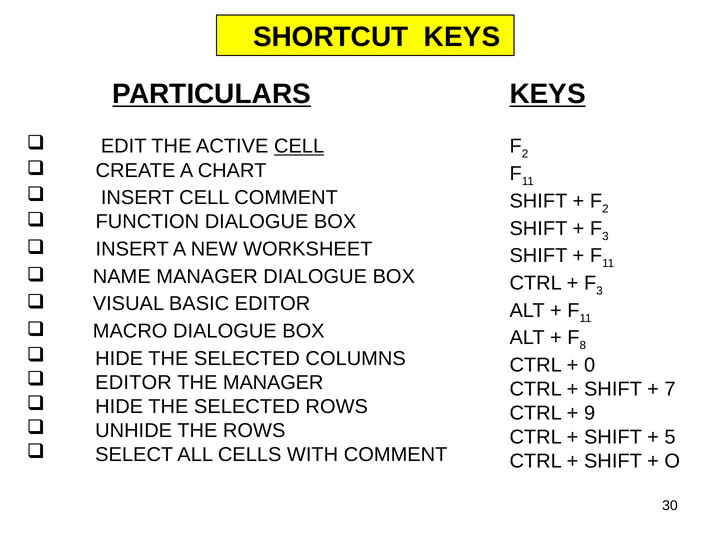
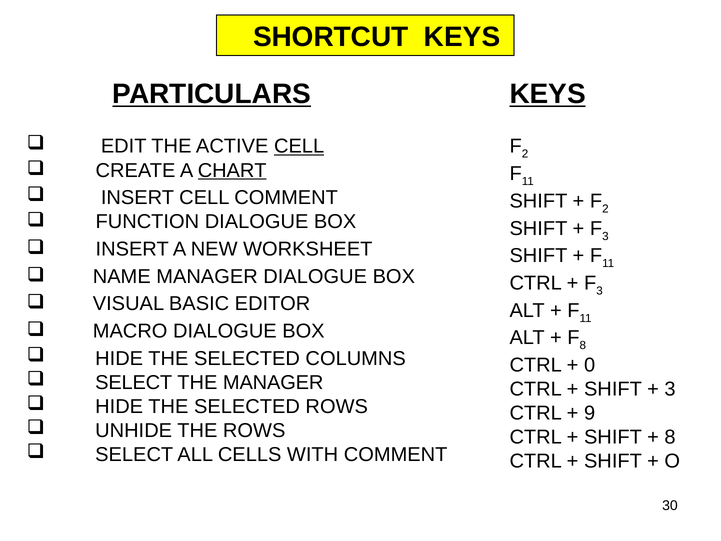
CHART underline: none -> present
EDITOR at (134, 382): EDITOR -> SELECT
7 at (670, 389): 7 -> 3
5 at (670, 437): 5 -> 8
